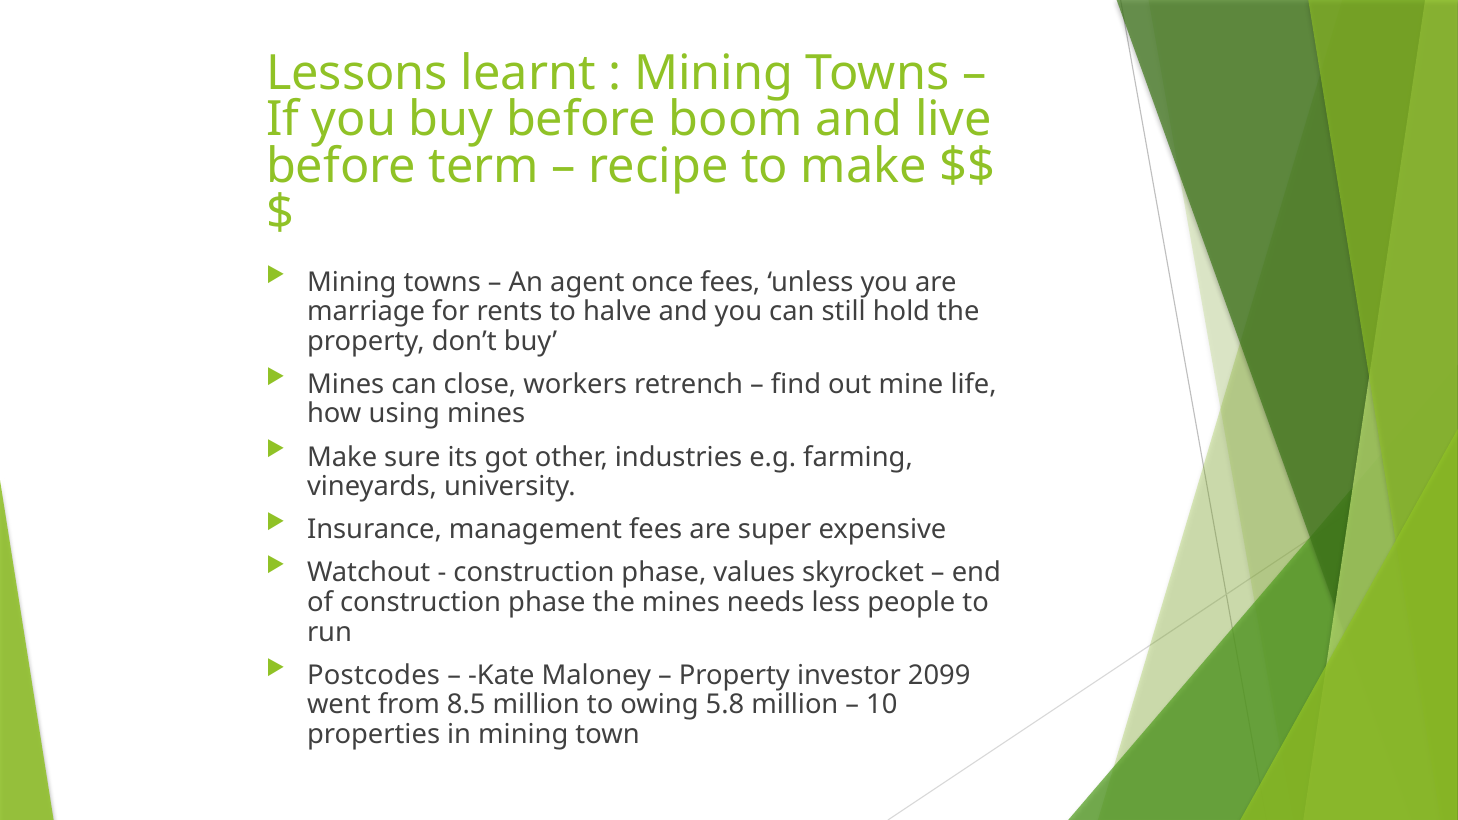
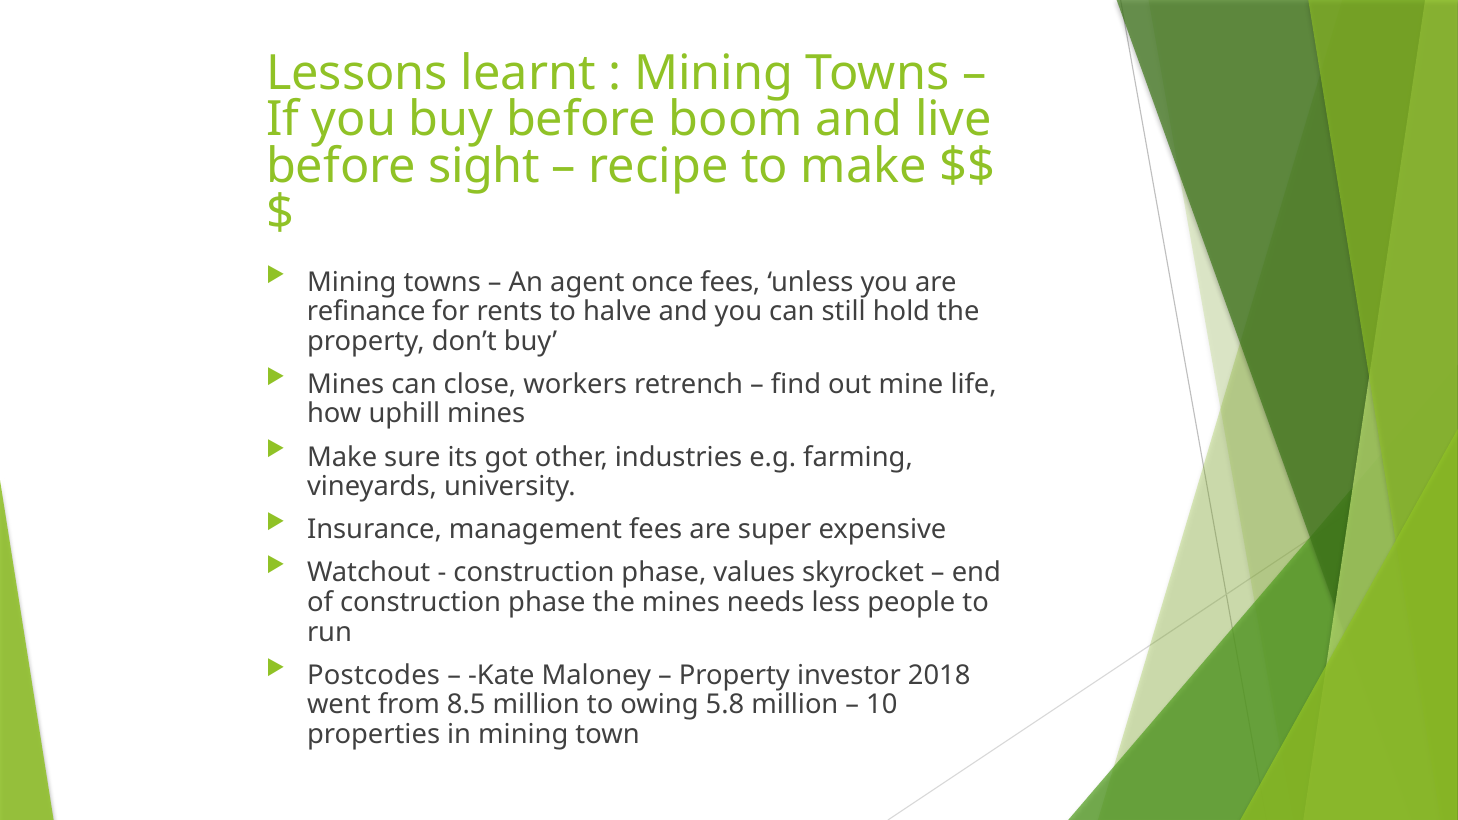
term: term -> sight
marriage: marriage -> refinance
using: using -> uphill
2099: 2099 -> 2018
